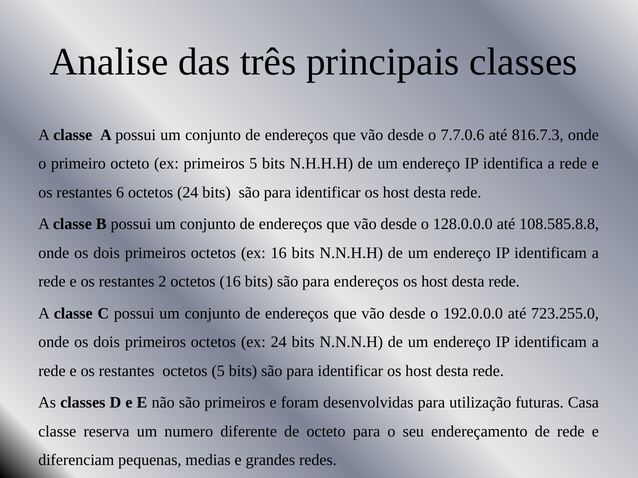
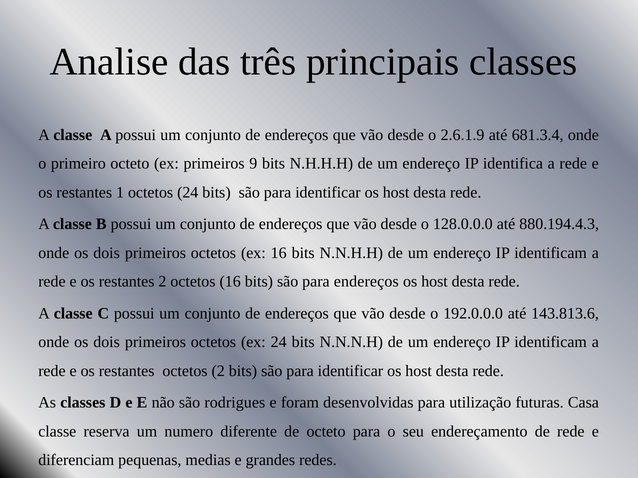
7.7.0.6: 7.7.0.6 -> 2.6.1.9
816.7.3: 816.7.3 -> 681.3.4
primeiros 5: 5 -> 9
6: 6 -> 1
108.585.8.8: 108.585.8.8 -> 880.194.4.3
723.255.0: 723.255.0 -> 143.813.6
octetos 5: 5 -> 2
são primeiros: primeiros -> rodrigues
